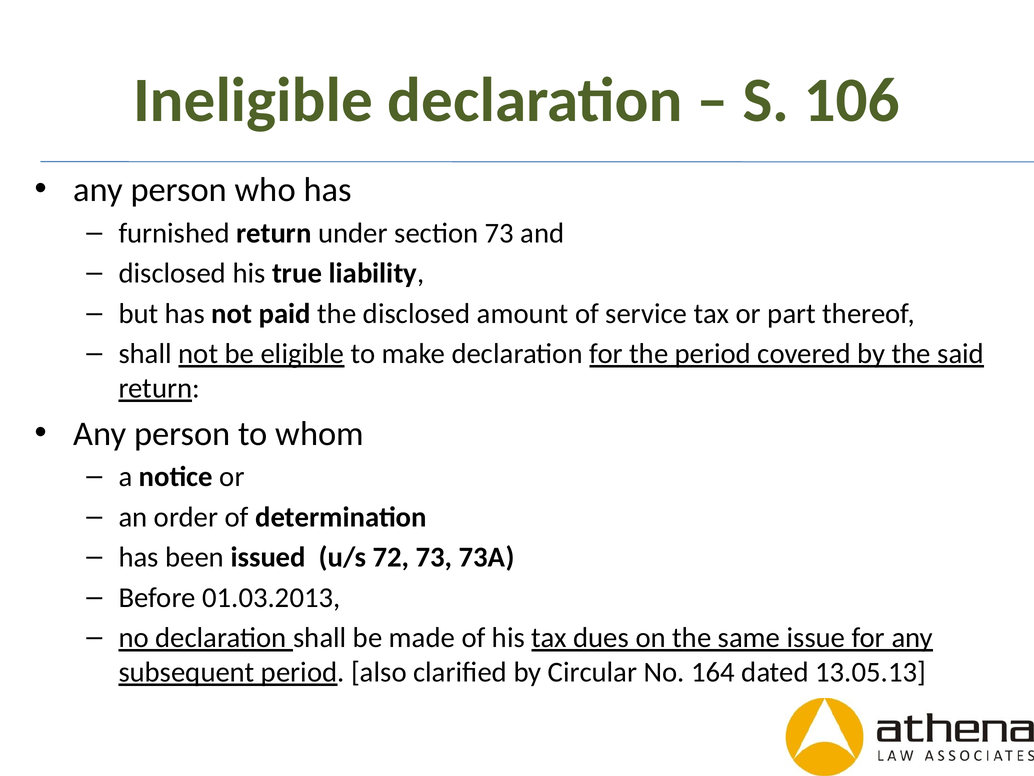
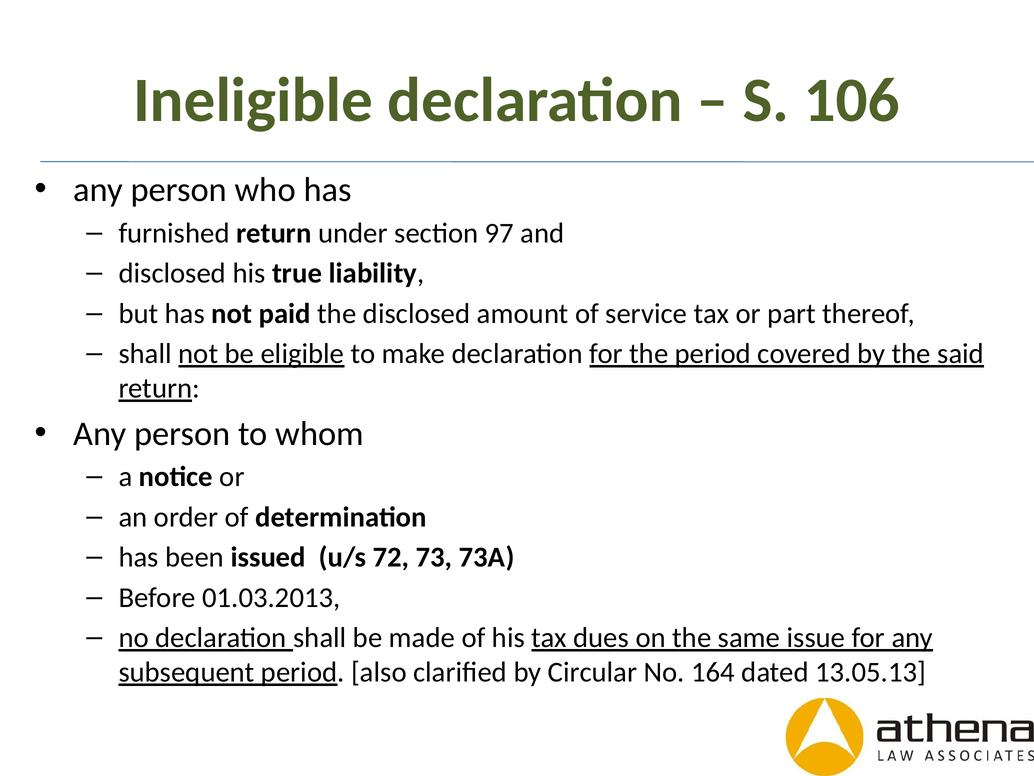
section 73: 73 -> 97
